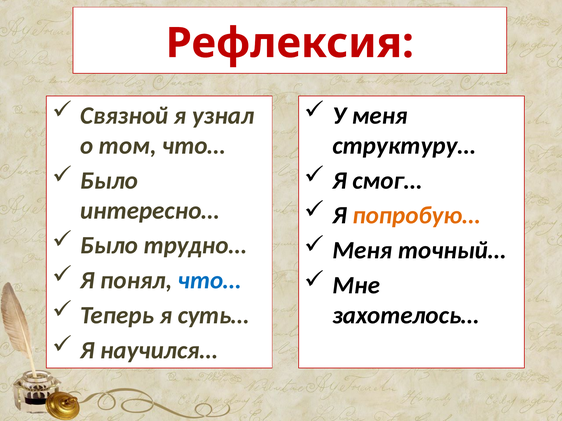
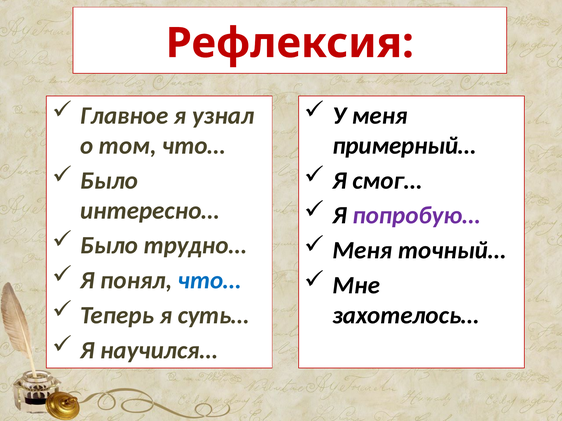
Связной: Связной -> Главное
структуру…: структуру… -> примерный…
попробую… colour: orange -> purple
